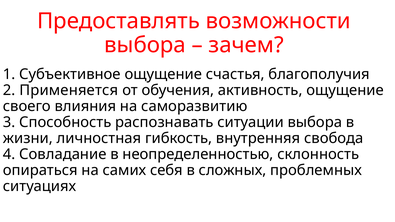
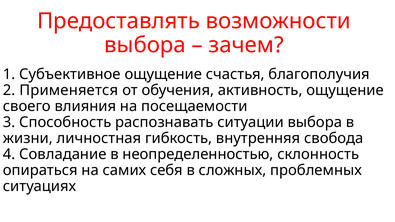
саморазвитию: саморазвитию -> посещаемости
